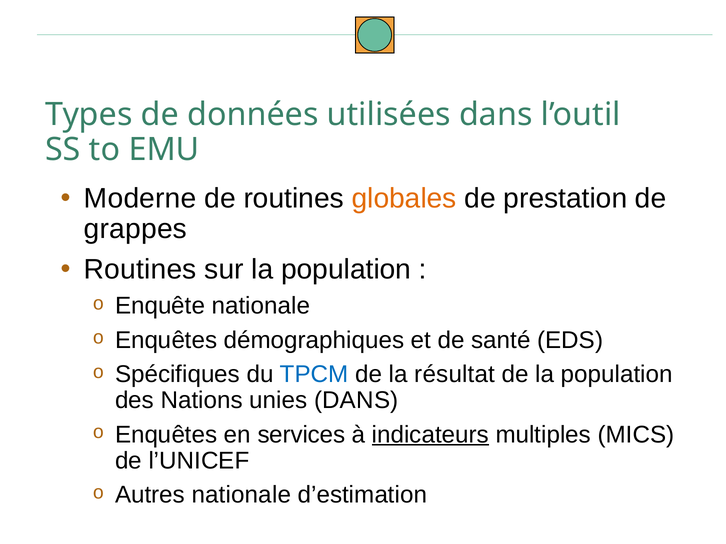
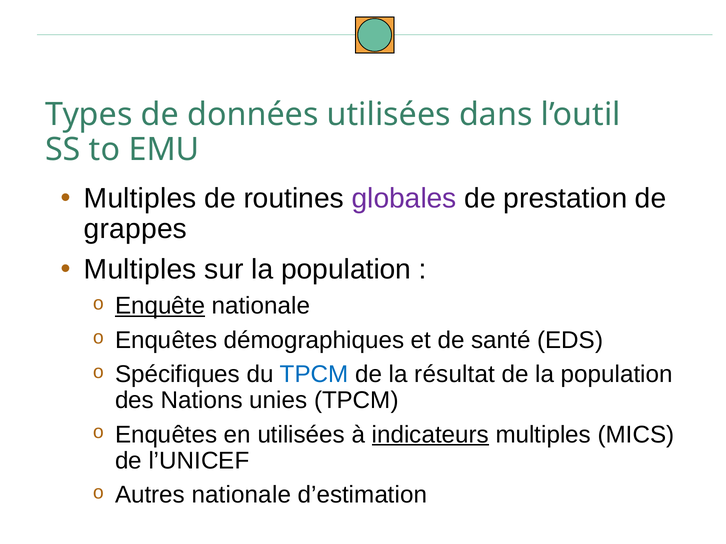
Moderne at (140, 199): Moderne -> Multiples
globales colour: orange -> purple
Routines at (140, 270): Routines -> Multiples
Enquête underline: none -> present
unies DANS: DANS -> TPCM
en services: services -> utilisées
